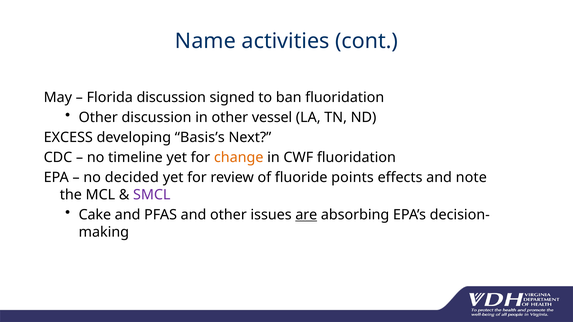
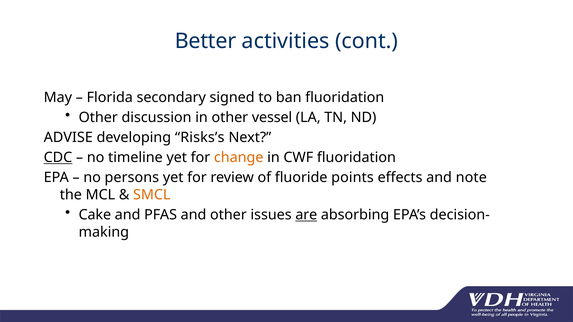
Name: Name -> Better
Florida discussion: discussion -> secondary
EXCESS: EXCESS -> ADVISE
Basis’s: Basis’s -> Risks’s
CDC underline: none -> present
decided: decided -> persons
SMCL colour: purple -> orange
